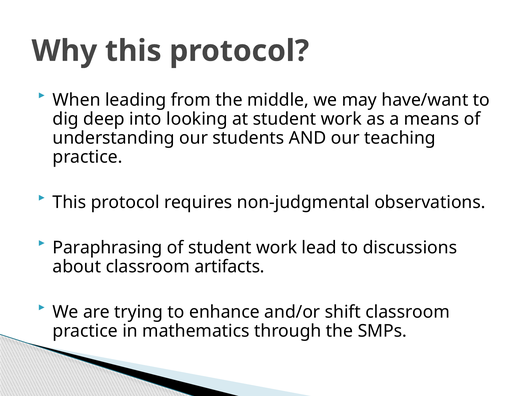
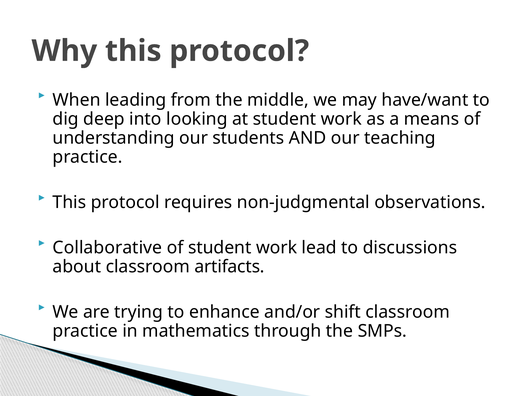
Paraphrasing: Paraphrasing -> Collaborative
